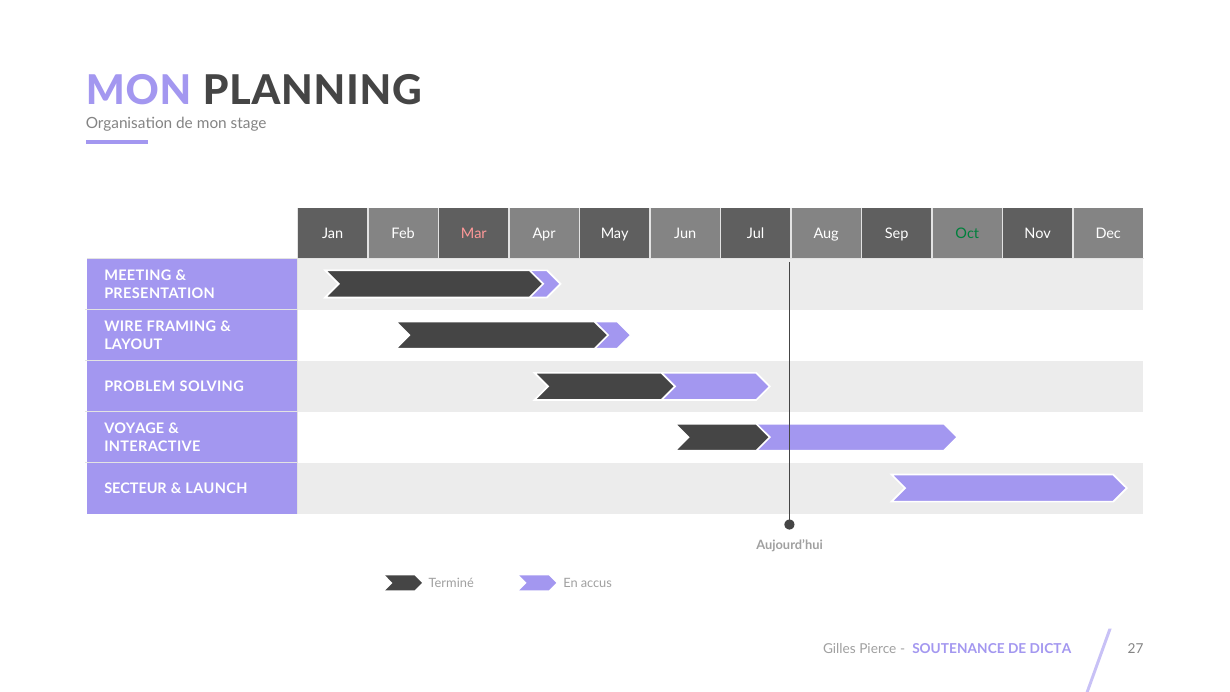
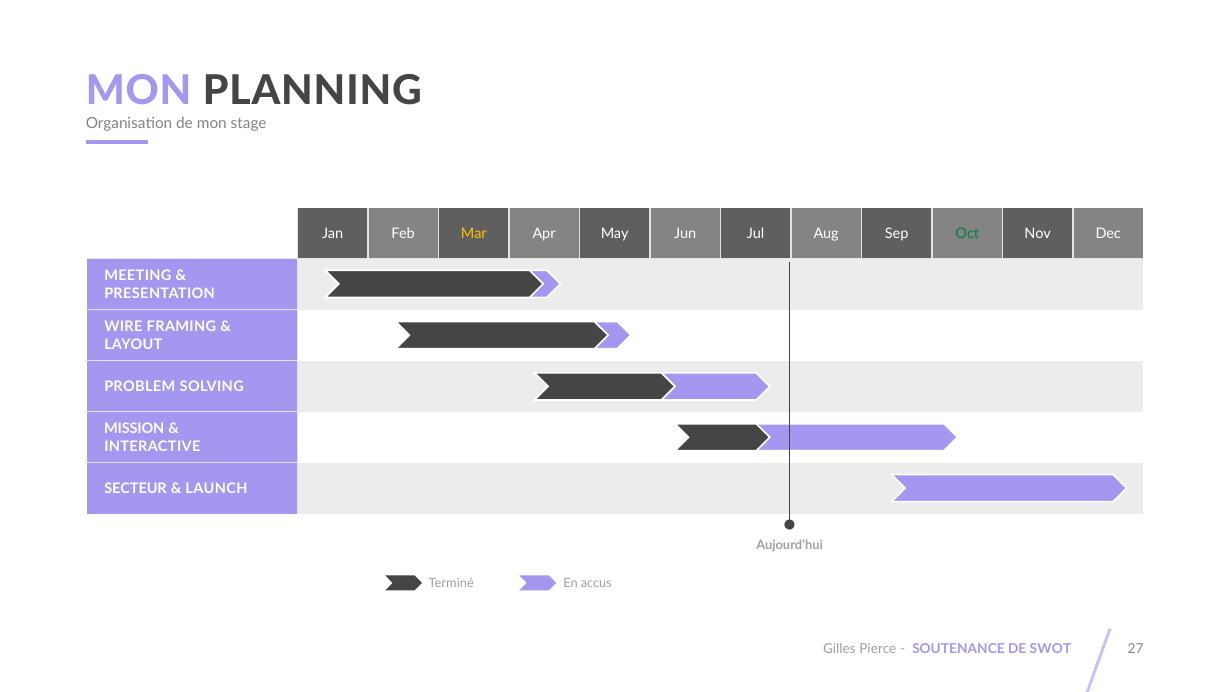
Mar colour: pink -> yellow
VOYAGE: VOYAGE -> MISSION
DICTA: DICTA -> SWOT
